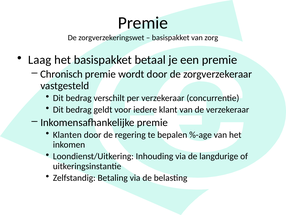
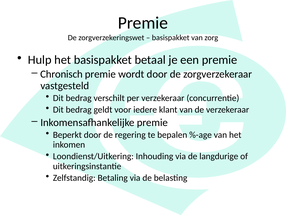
Laag: Laag -> Hulp
Klanten: Klanten -> Beperkt
